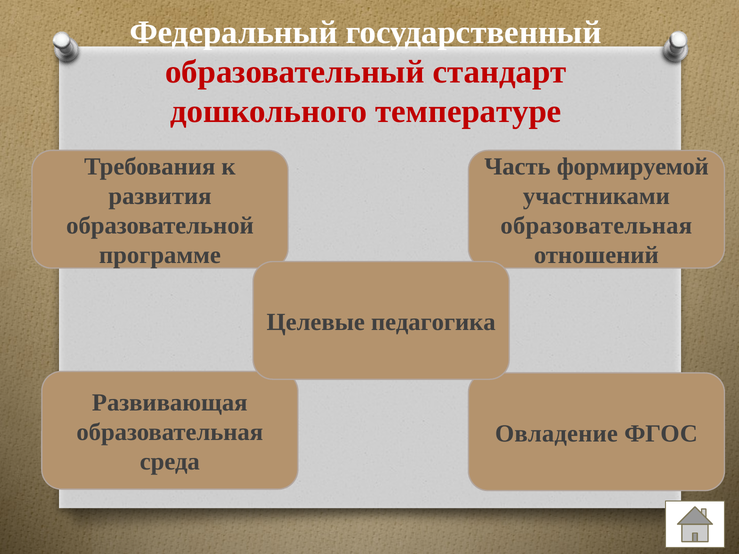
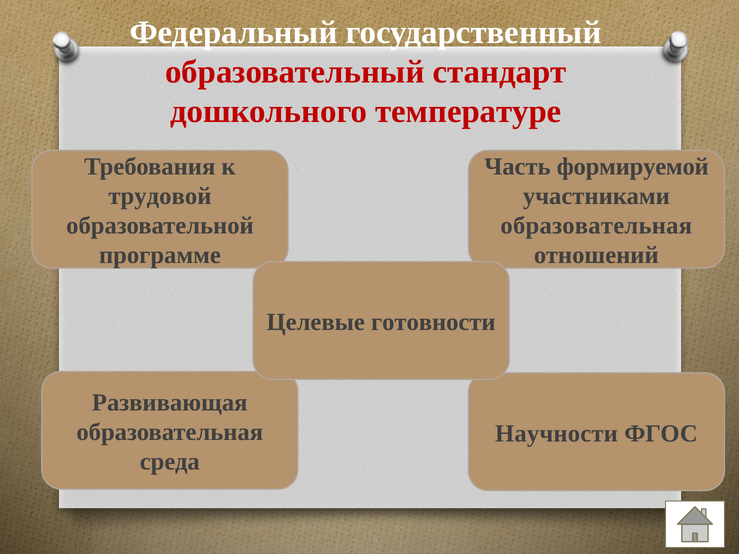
развития: развития -> трудовой
педагогика: педагогика -> готовности
Овладение: Овладение -> Научности
